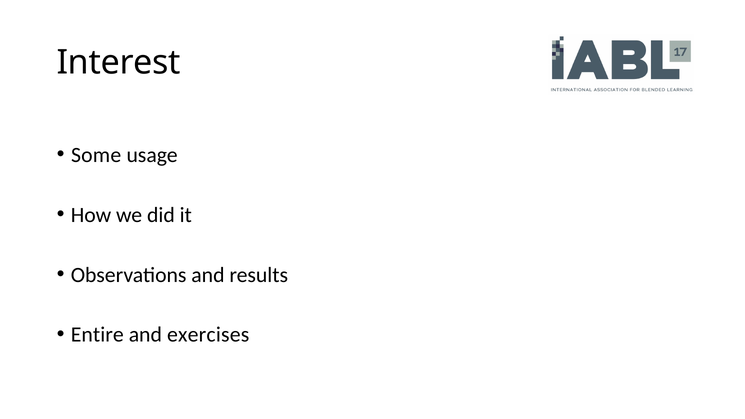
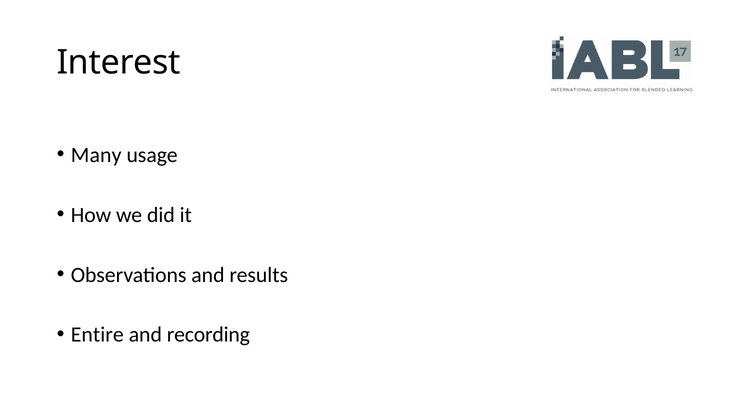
Some: Some -> Many
exercises: exercises -> recording
